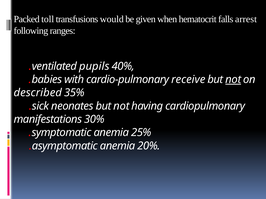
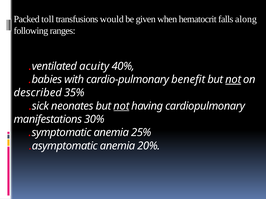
arrest: arrest -> along
pupils: pupils -> acuity
receive: receive -> benefit
not at (121, 106) underline: none -> present
